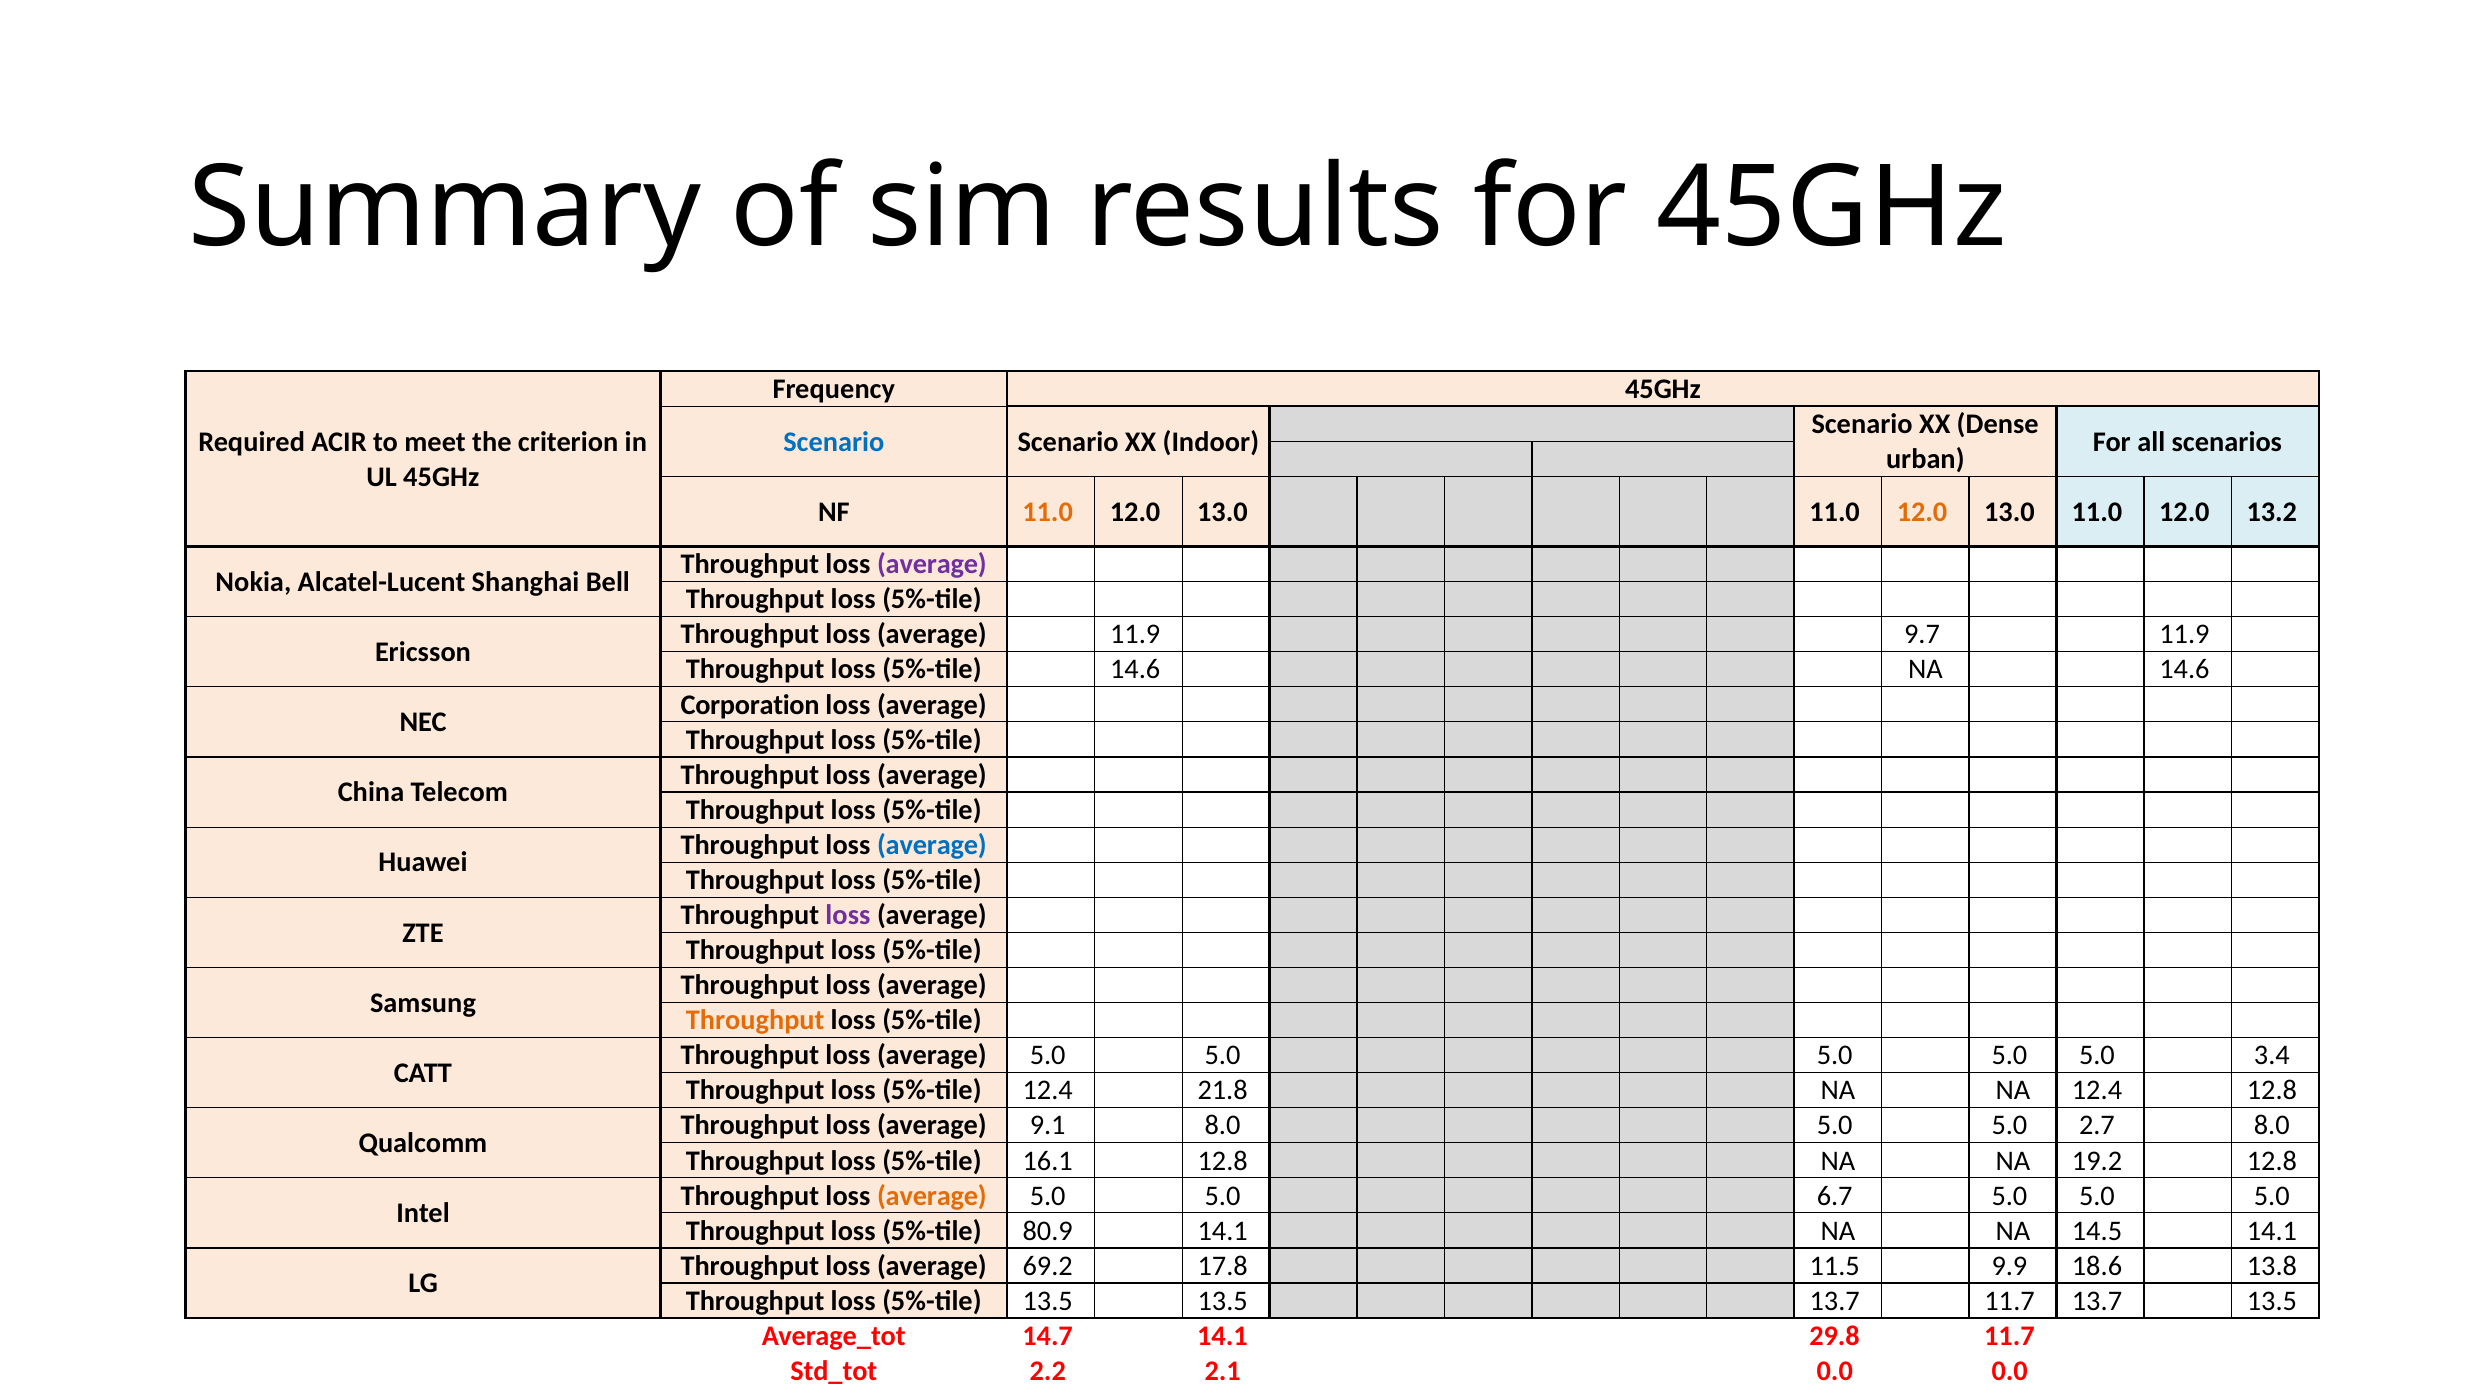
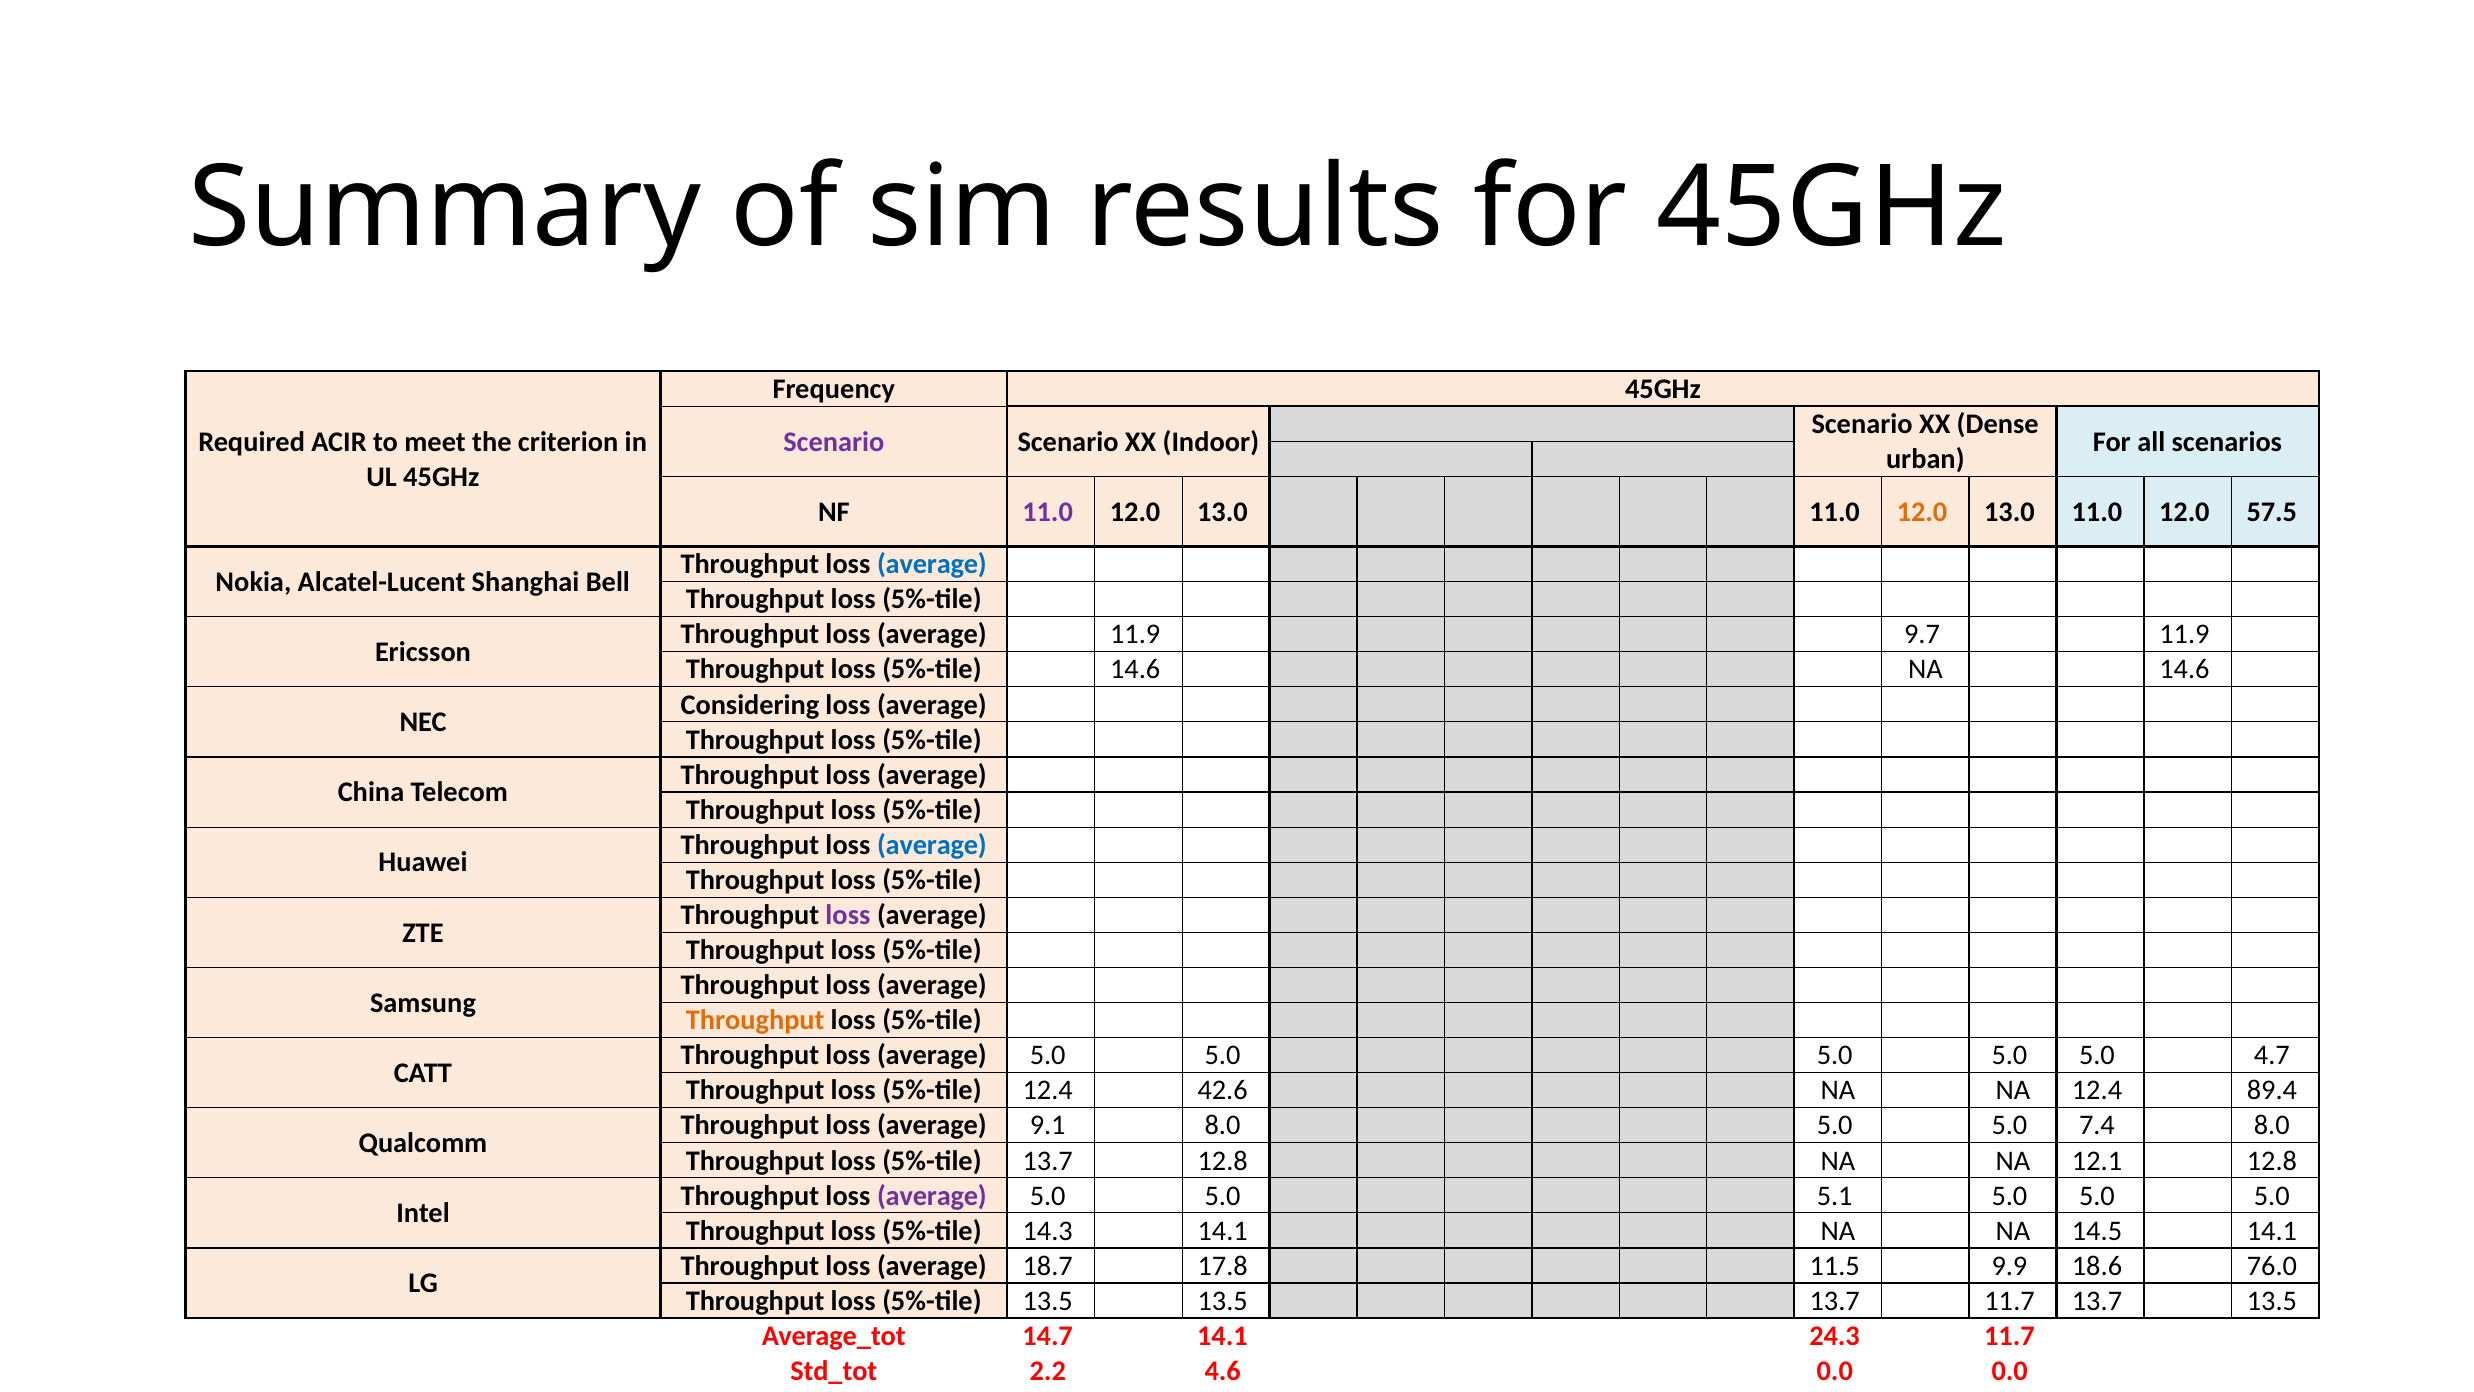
Scenario at (834, 442) colour: blue -> purple
11.0 at (1048, 512) colour: orange -> purple
13.2: 13.2 -> 57.5
average at (932, 564) colour: purple -> blue
Corporation: Corporation -> Considering
3.4: 3.4 -> 4.7
21.8: 21.8 -> 42.6
12.4 12.8: 12.8 -> 89.4
2.7: 2.7 -> 7.4
5%-tile 16.1: 16.1 -> 13.7
19.2: 19.2 -> 12.1
average at (932, 1195) colour: orange -> purple
6.7: 6.7 -> 5.1
80.9: 80.9 -> 14.3
69.2: 69.2 -> 18.7
13.8: 13.8 -> 76.0
29.8: 29.8 -> 24.3
2.1: 2.1 -> 4.6
